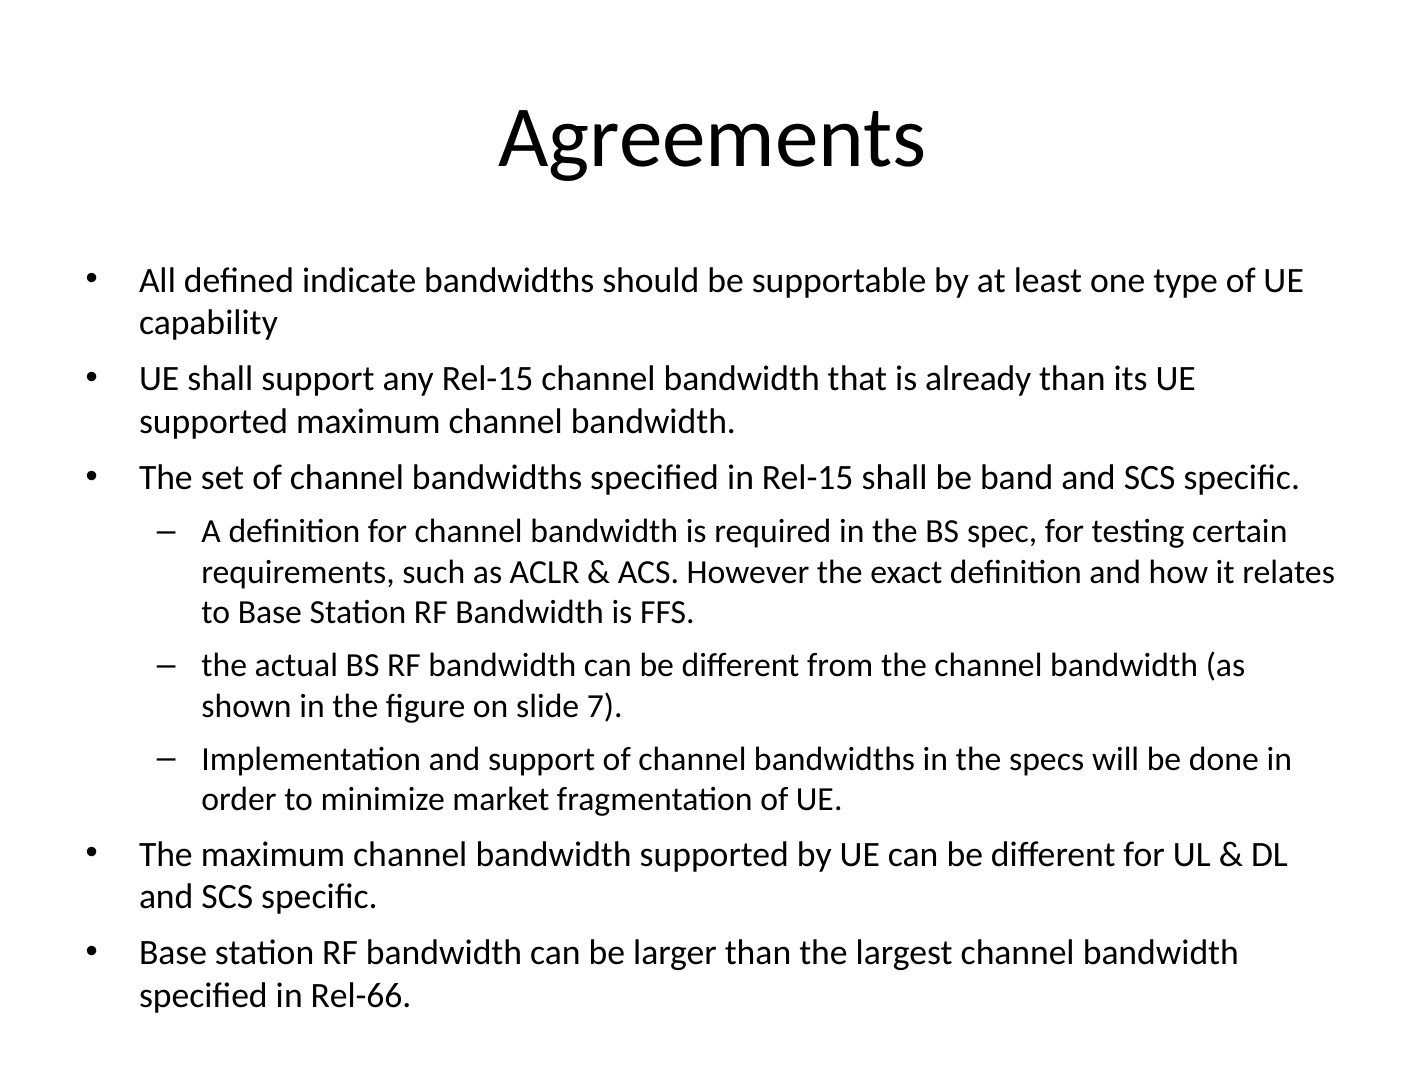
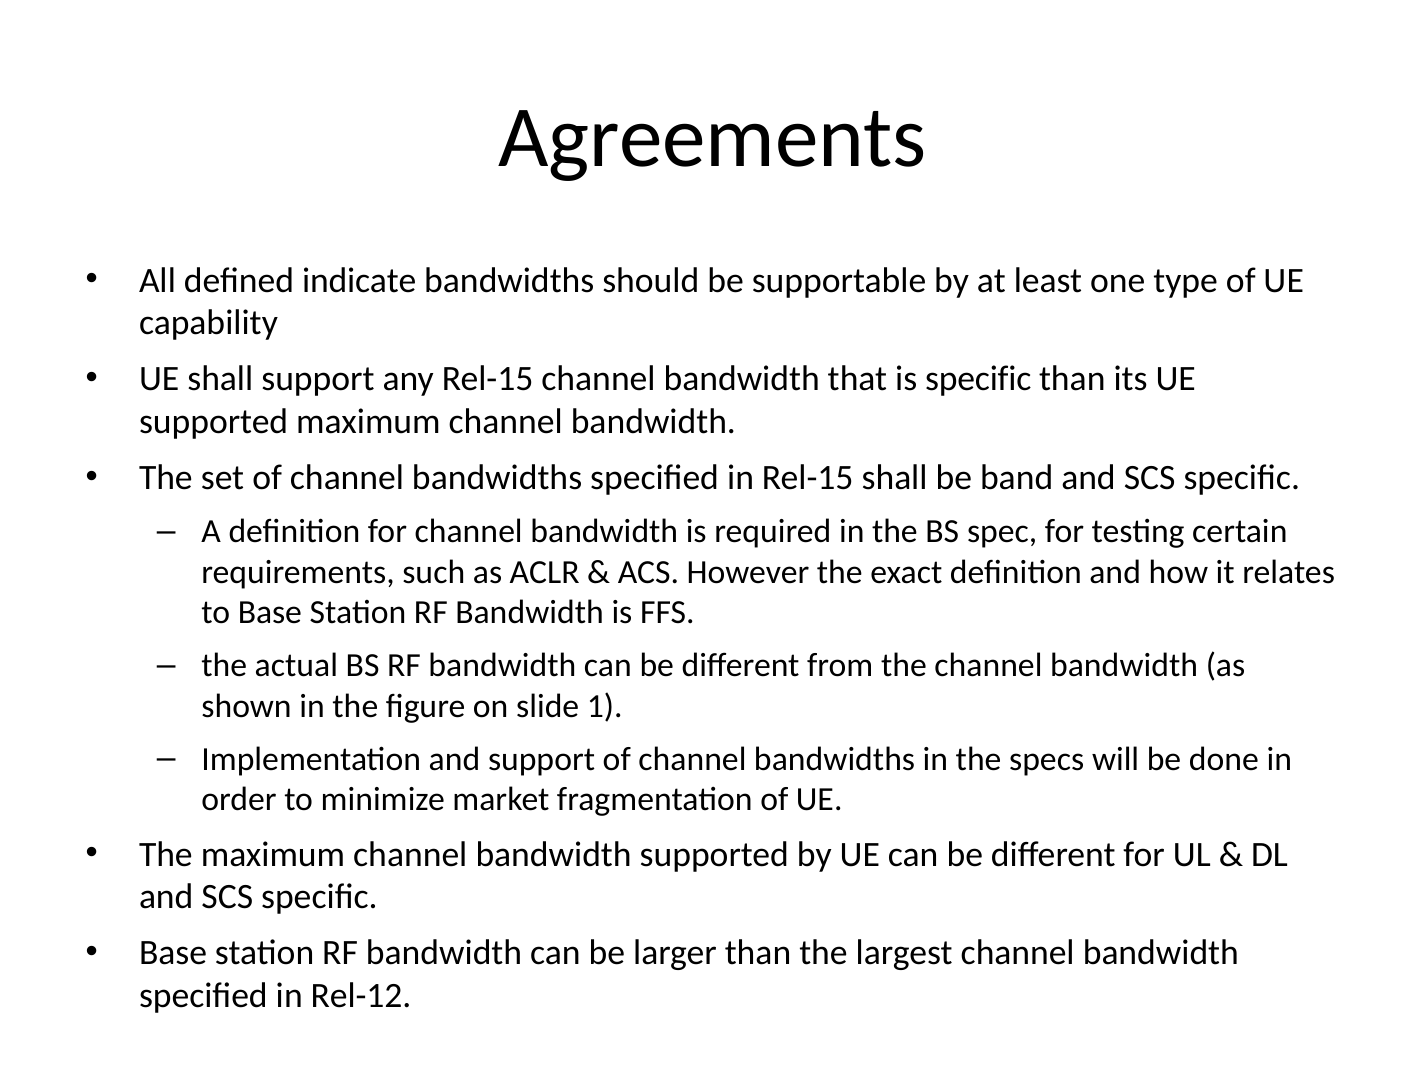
is already: already -> specific
7: 7 -> 1
Rel-66: Rel-66 -> Rel-12
